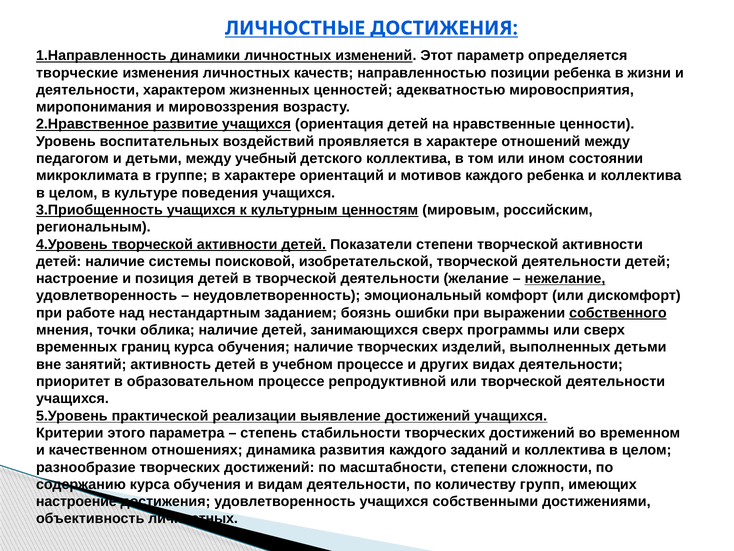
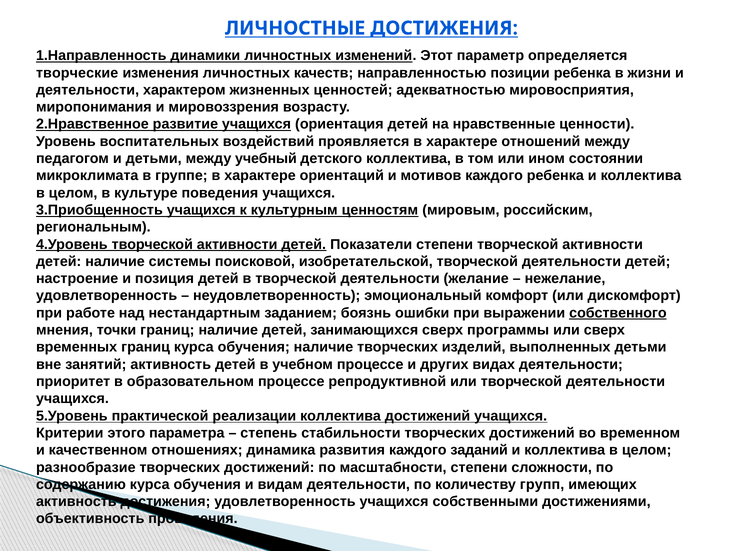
нежелание underline: present -> none
точки облика: облика -> границ
реализации выявление: выявление -> коллектива
настроение at (76, 501): настроение -> активность
объективность личностных: личностных -> проведения
